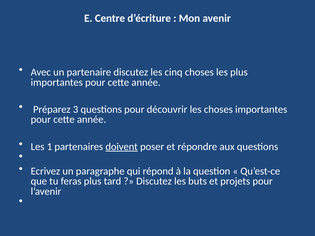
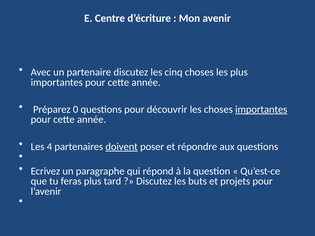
3: 3 -> 0
importantes at (261, 110) underline: none -> present
1: 1 -> 4
